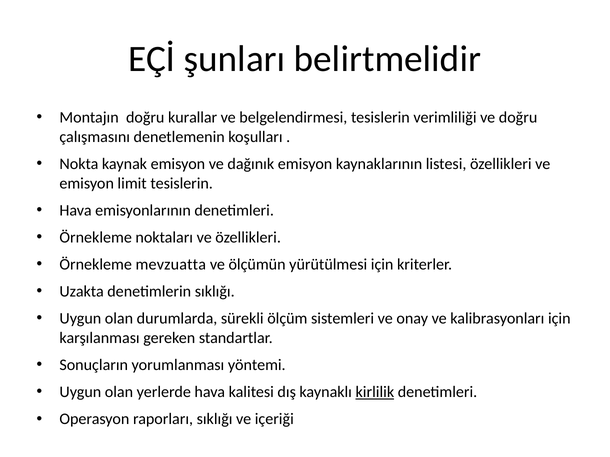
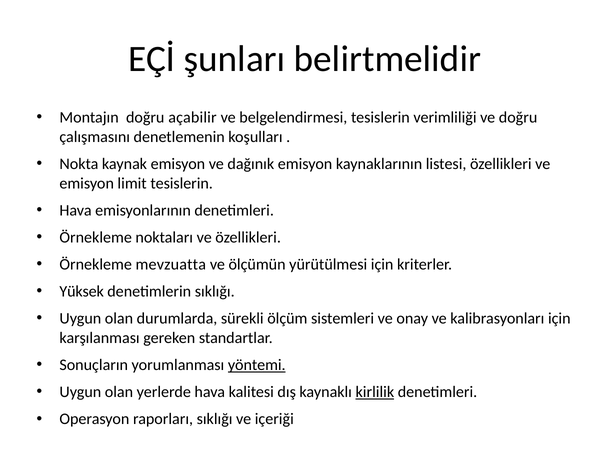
kurallar: kurallar -> açabilir
Uzakta: Uzakta -> Yüksek
yöntemi underline: none -> present
